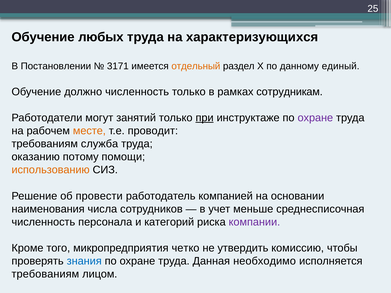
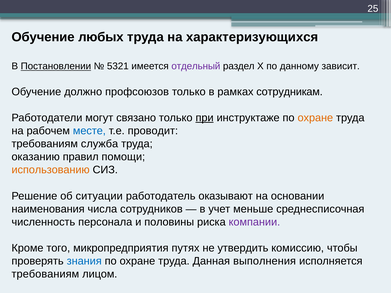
Постановлении underline: none -> present
3171: 3171 -> 5321
отдельный colour: orange -> purple
единый: единый -> зависит
должно численность: численность -> профсоюзов
занятий: занятий -> связано
охране at (315, 118) colour: purple -> orange
месте colour: orange -> blue
потому: потому -> правил
провести: провести -> ситуации
компанией: компанией -> оказывают
категорий: категорий -> половины
четко: четко -> путях
необходимо: необходимо -> выполнения
